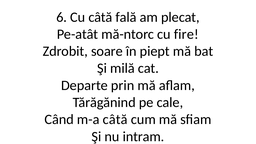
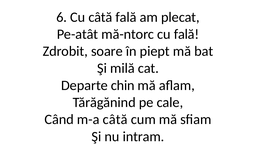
cu fire: fire -> fală
prin: prin -> chin
